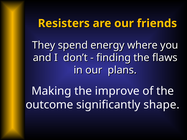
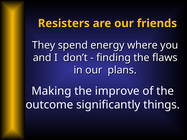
shape: shape -> things
